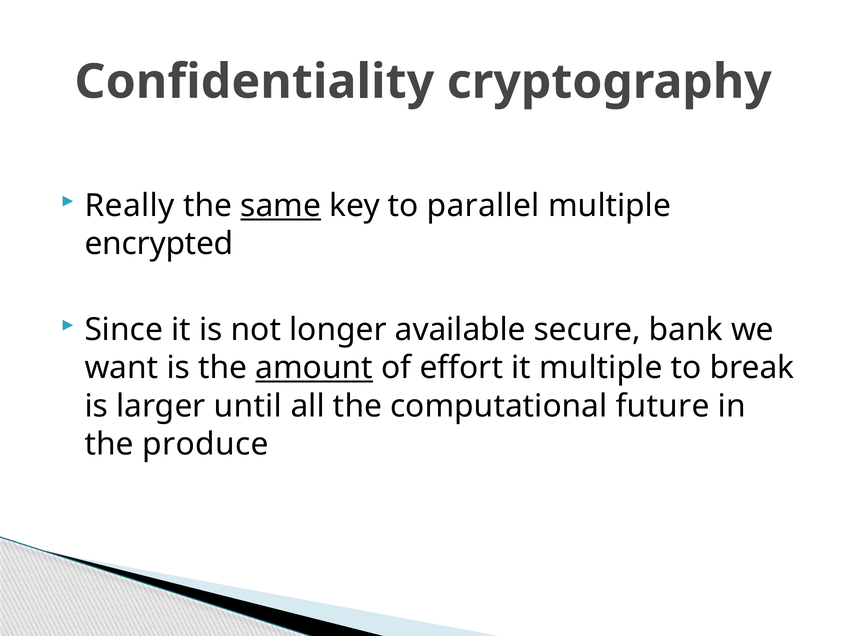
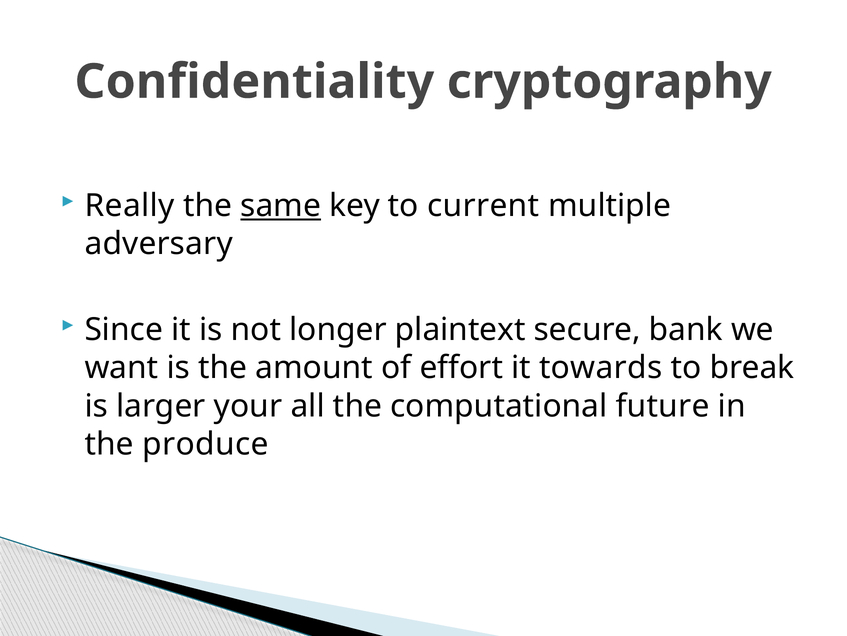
parallel: parallel -> current
encrypted: encrypted -> adversary
available: available -> plaintext
amount underline: present -> none
it multiple: multiple -> towards
until: until -> your
